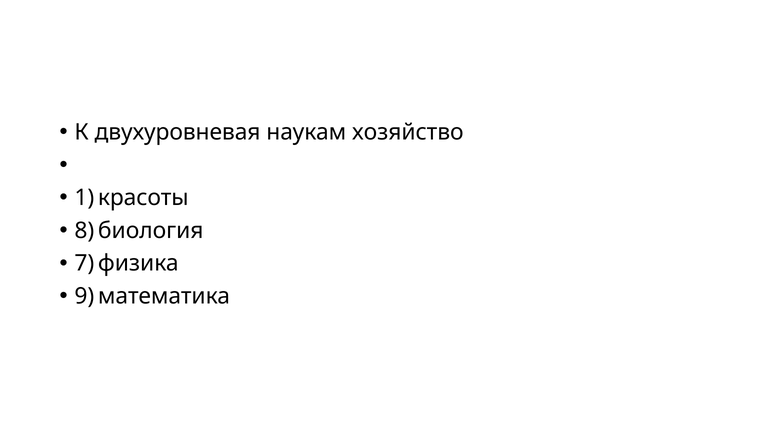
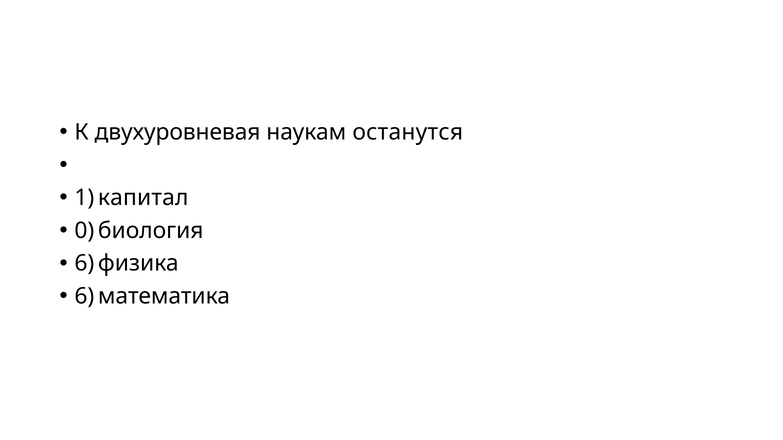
хозяйство: хозяйство -> останутся
красоты: красоты -> капитал
8: 8 -> 0
7 at (84, 264): 7 -> 6
9 at (84, 297): 9 -> 6
